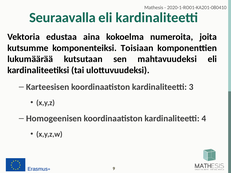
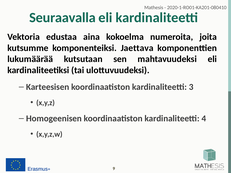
Toisiaan: Toisiaan -> Jaettava
